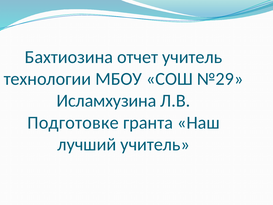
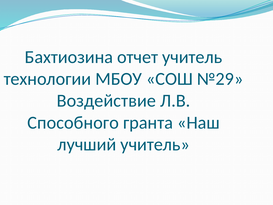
Исламхузина: Исламхузина -> Воздействие
Подготовке: Подготовке -> Способного
